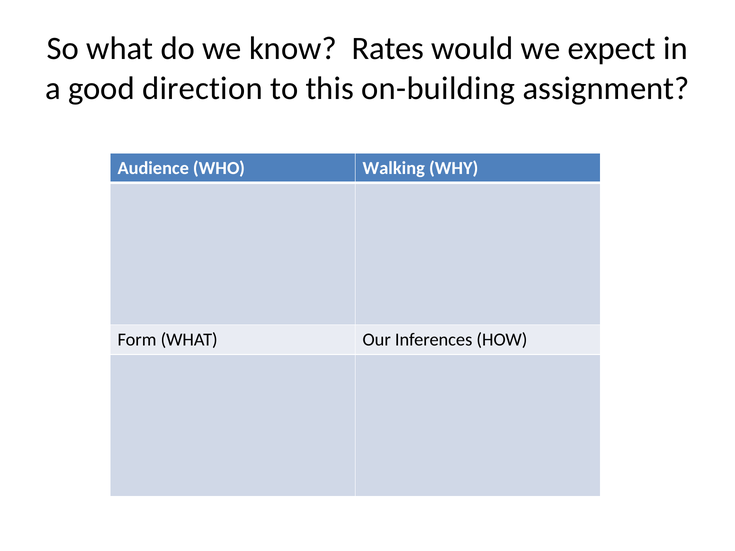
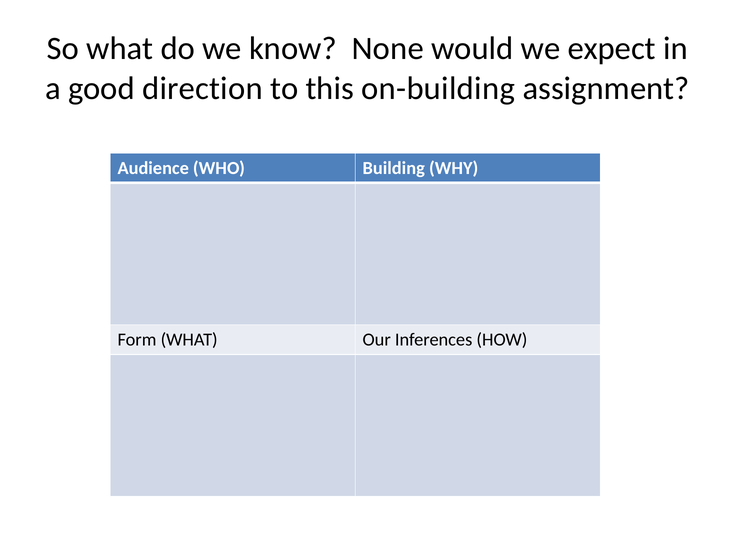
Rates: Rates -> None
Walking: Walking -> Building
